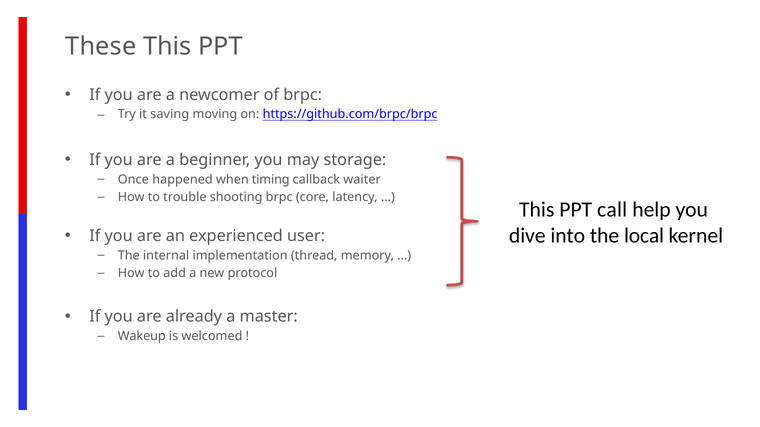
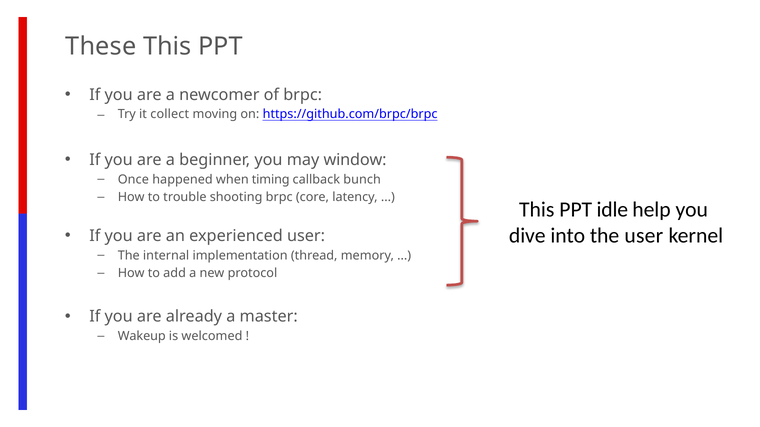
saving: saving -> collect
storage: storage -> window
waiter: waiter -> bunch
call: call -> idle
the local: local -> user
